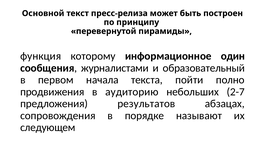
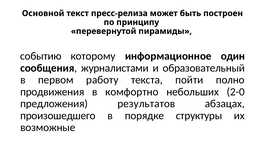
функция: функция -> событию
начала: начала -> работу
аудиторию: аудиторию -> комфортно
2-7: 2-7 -> 2-0
сопровождения: сопровождения -> произошедшего
называют: называют -> структуры
следующем: следующем -> возможные
